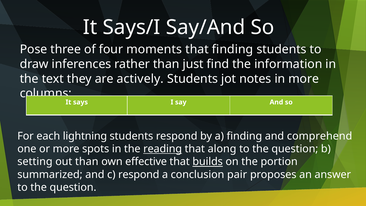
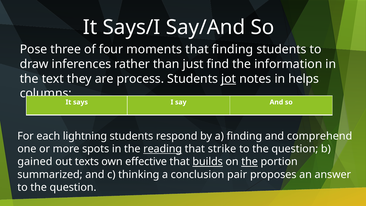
actively: actively -> process
jot underline: none -> present
in more: more -> helps
along: along -> strike
setting: setting -> gained
out than: than -> texts
the at (250, 162) underline: none -> present
c respond: respond -> thinking
